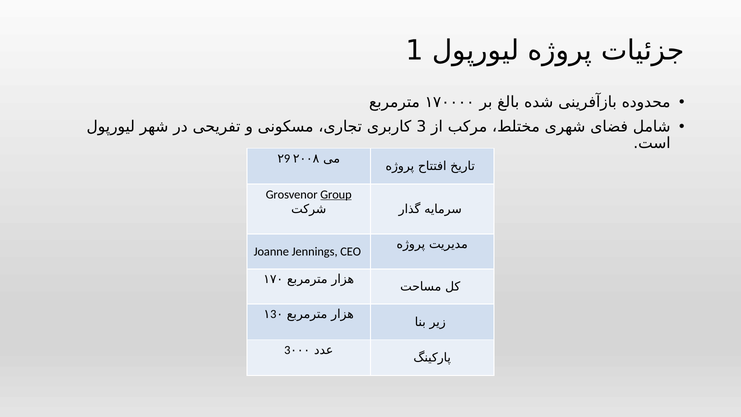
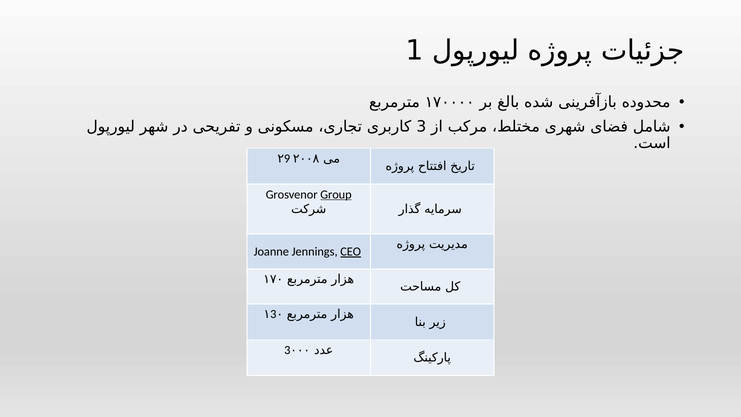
CEO underline: none -> present
